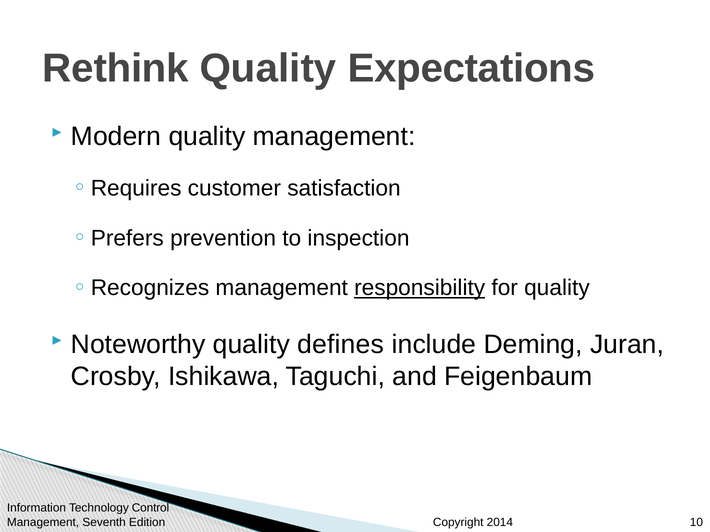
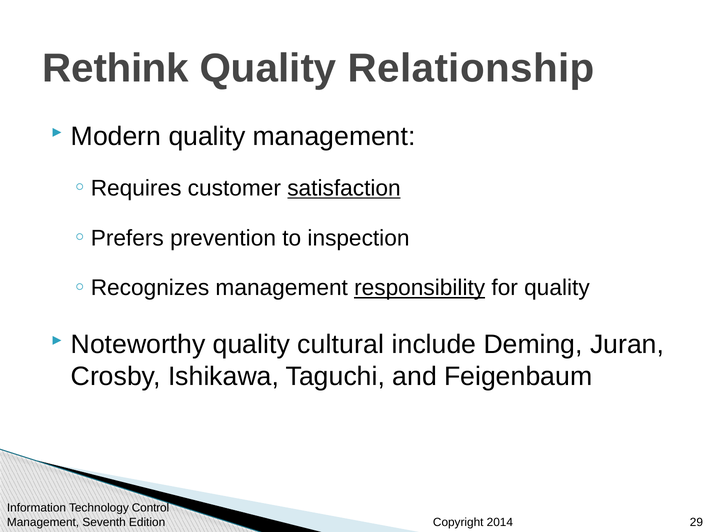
Expectations: Expectations -> Relationship
satisfaction underline: none -> present
defines: defines -> cultural
10: 10 -> 29
